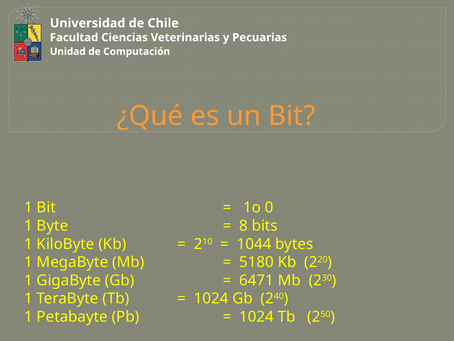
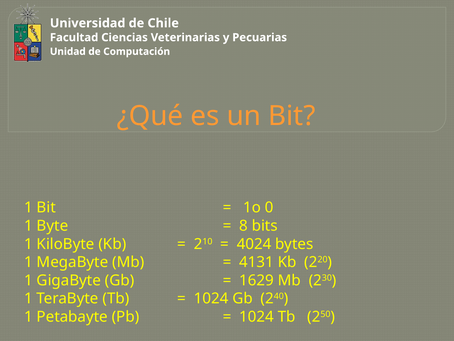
1044: 1044 -> 4024
5180: 5180 -> 4131
6471: 6471 -> 1629
